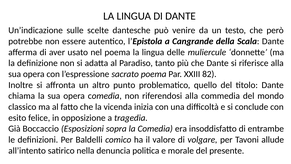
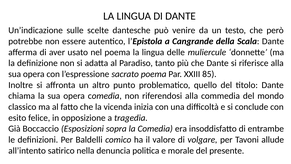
82: 82 -> 85
